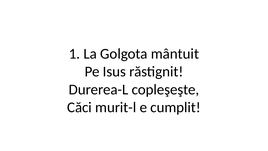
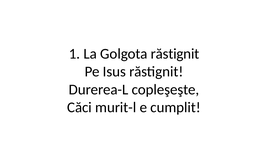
Golgota mântuit: mântuit -> răstignit
